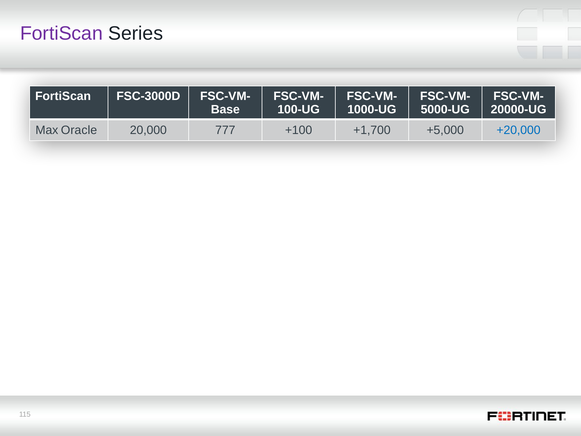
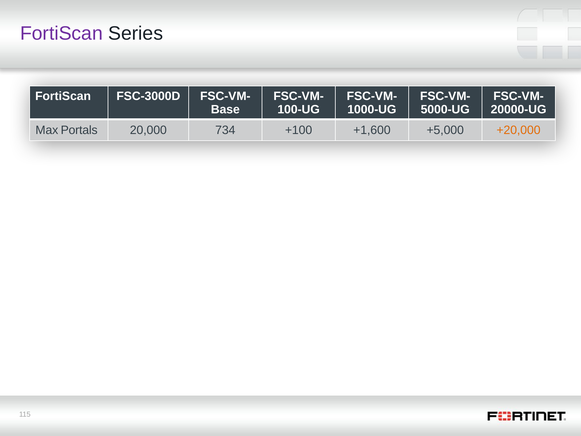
Oracle: Oracle -> Portals
777: 777 -> 734
+1,700: +1,700 -> +1,600
+20,000 colour: blue -> orange
